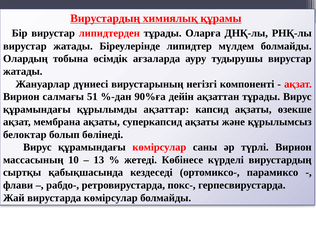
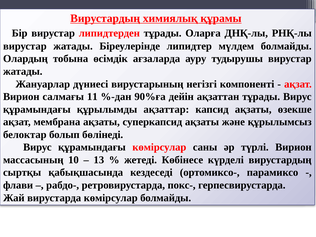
51: 51 -> 11
